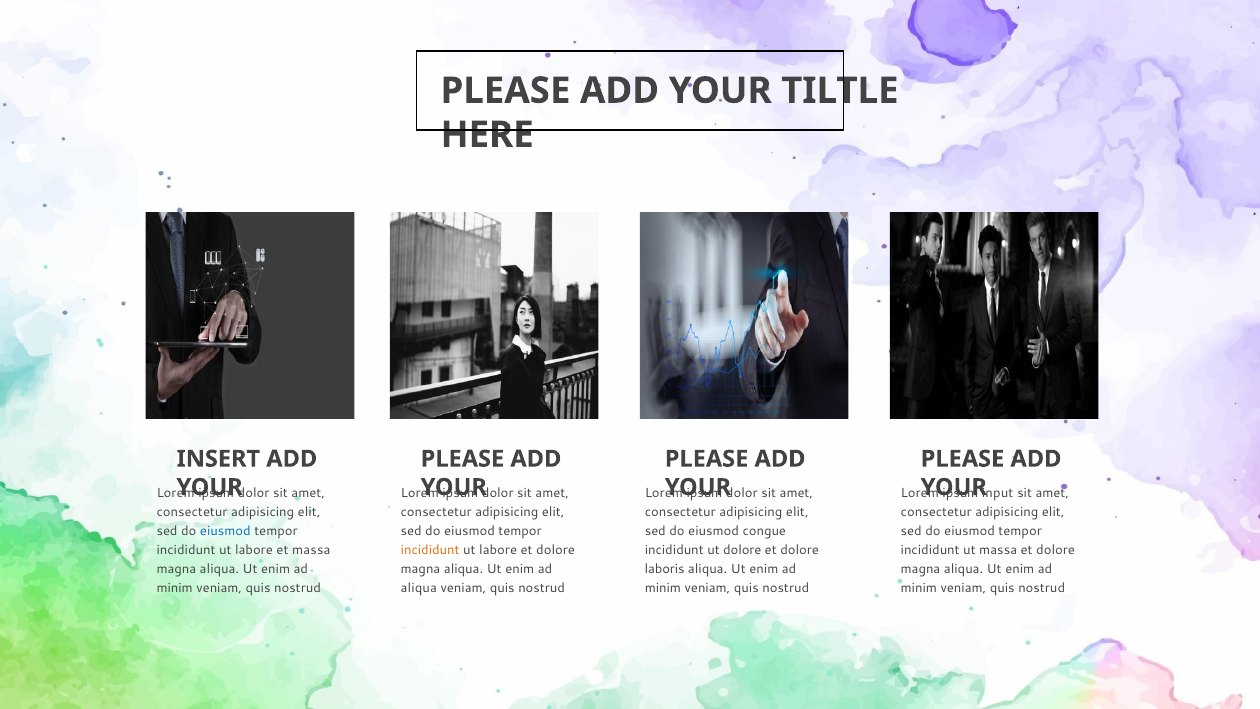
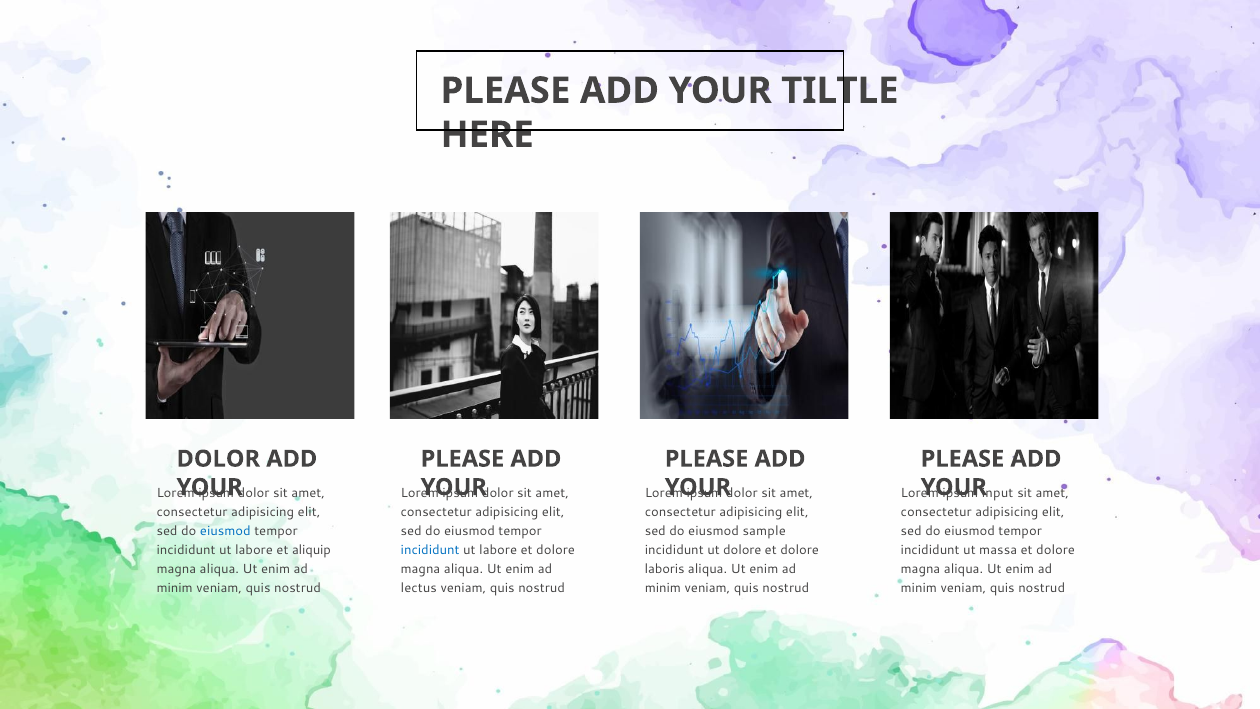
INSERT at (218, 459): INSERT -> DOLOR
congue: congue -> sample
et massa: massa -> aliquip
incididunt at (430, 550) colour: orange -> blue
aliqua at (419, 587): aliqua -> lectus
